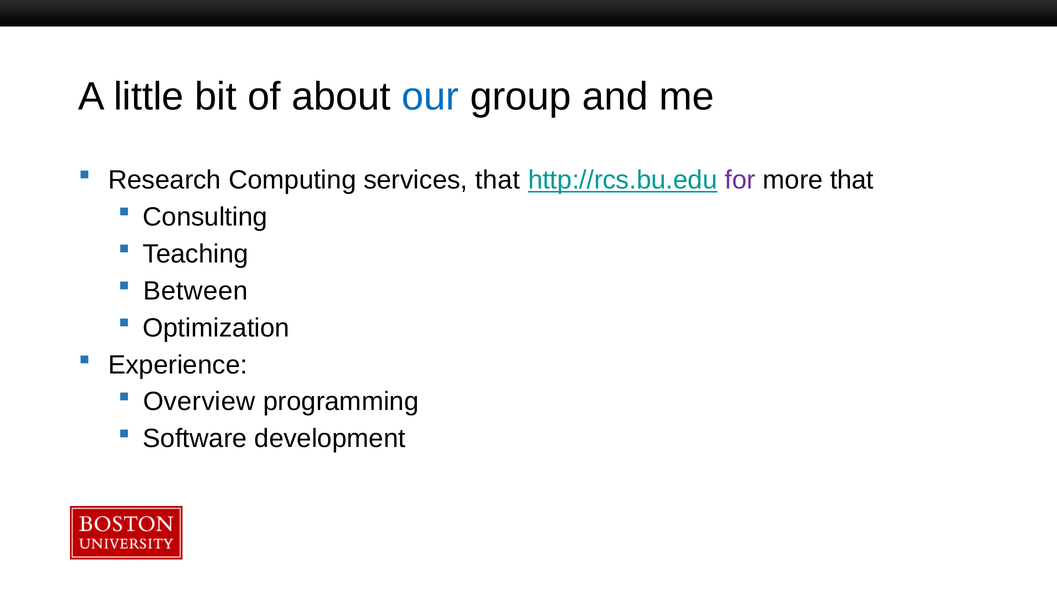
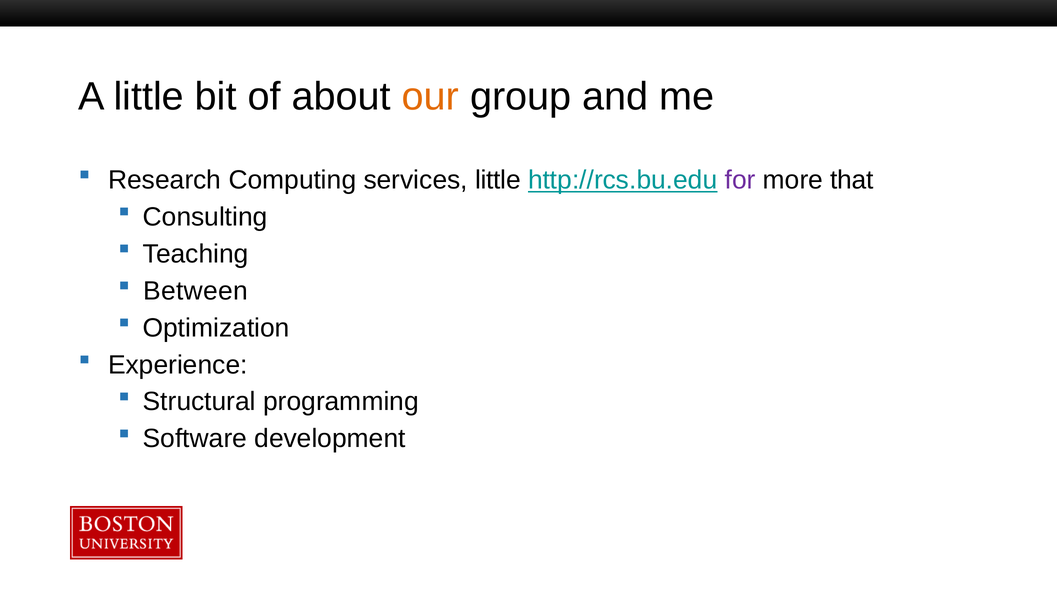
our colour: blue -> orange
services that: that -> little
Overview: Overview -> Structural
